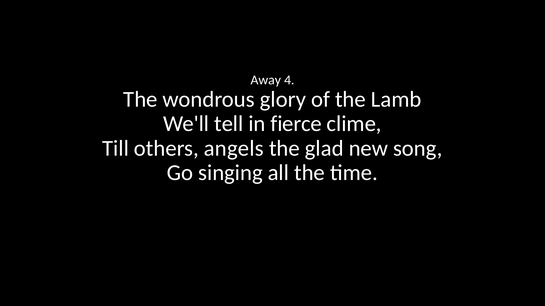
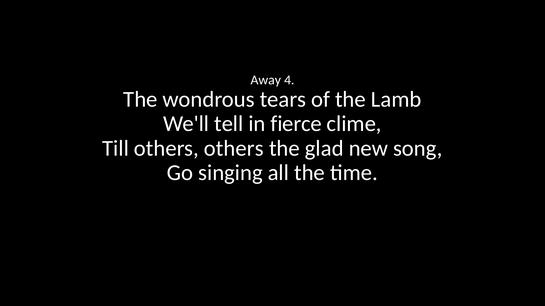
glory: glory -> tears
others angels: angels -> others
